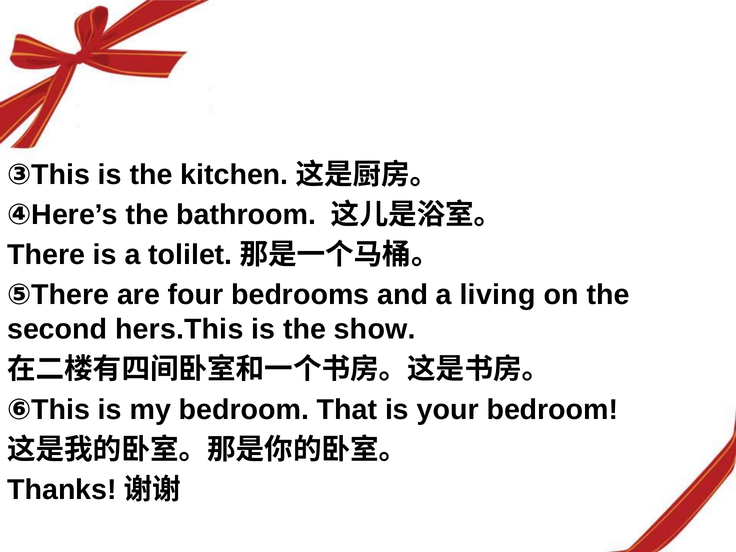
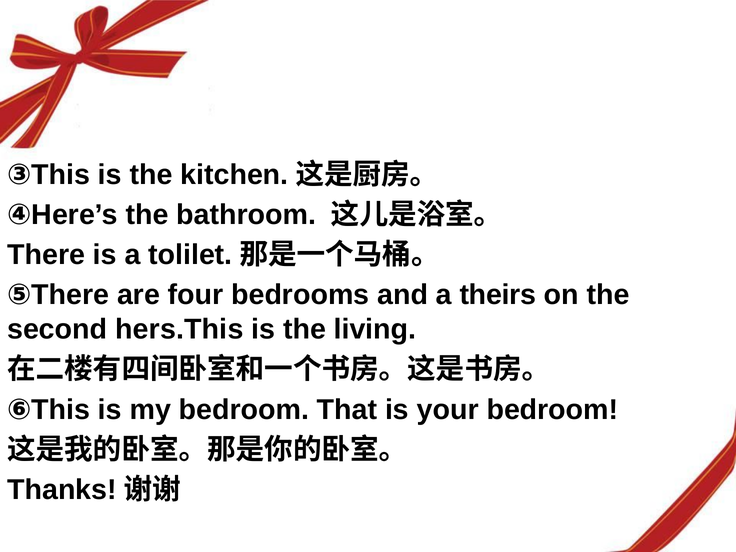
living: living -> theirs
show: show -> living
